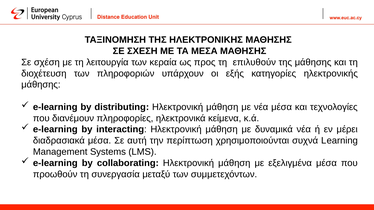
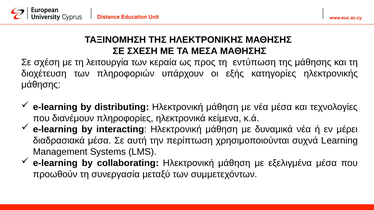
επιλυθούν: επιλυθούν -> εντύπωση
